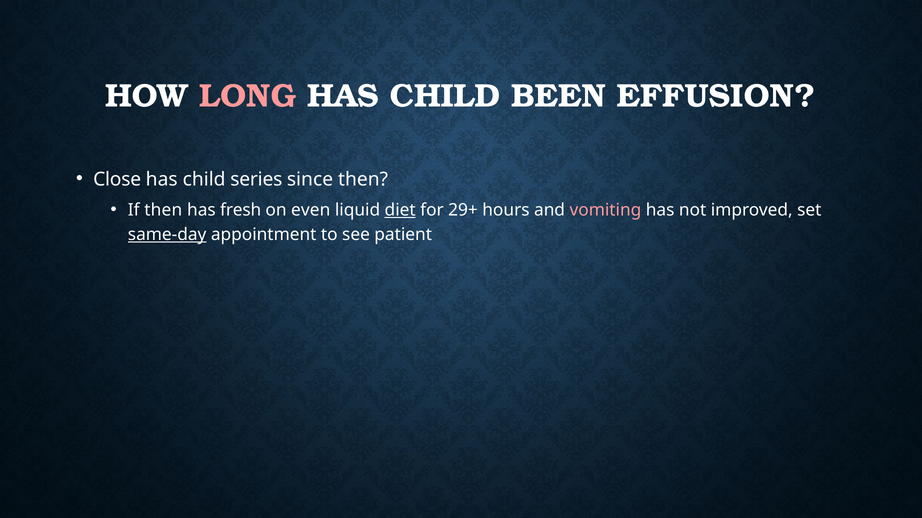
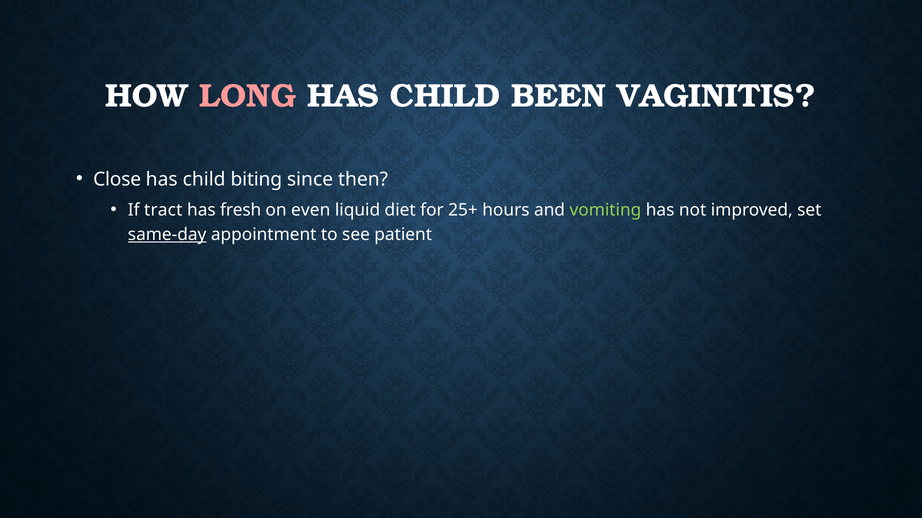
EFFUSION: EFFUSION -> VAGINITIS
series: series -> biting
If then: then -> tract
diet underline: present -> none
29+: 29+ -> 25+
vomiting colour: pink -> light green
